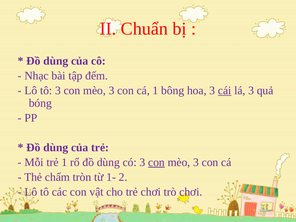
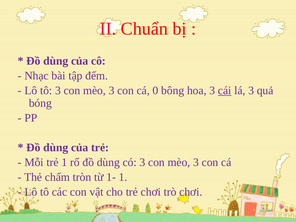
cá 1: 1 -> 0
con at (156, 162) underline: present -> none
1- 2: 2 -> 1
